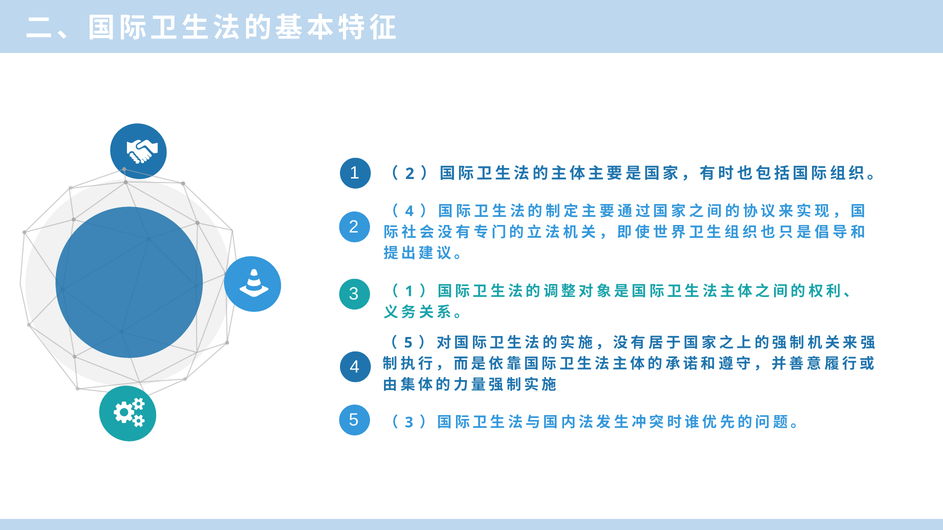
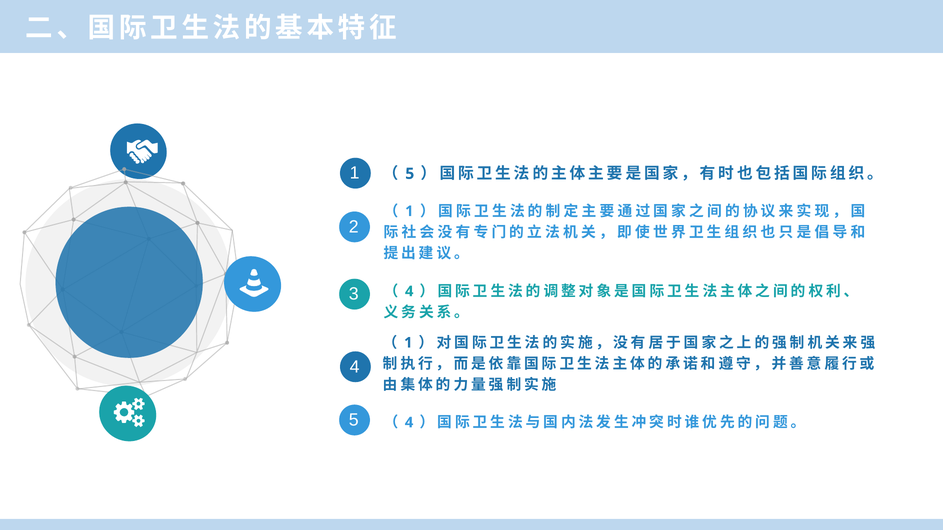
2 at (410, 174): 2 -> 5
4 at (409, 211): 4 -> 1
1 at (409, 292): 1 -> 4
5 at (408, 343): 5 -> 1
3 at (409, 423): 3 -> 4
